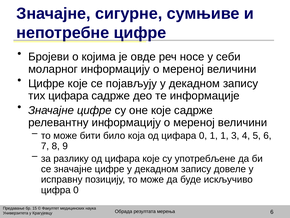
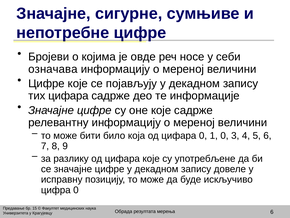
моларног: моларног -> означава
1 1: 1 -> 0
